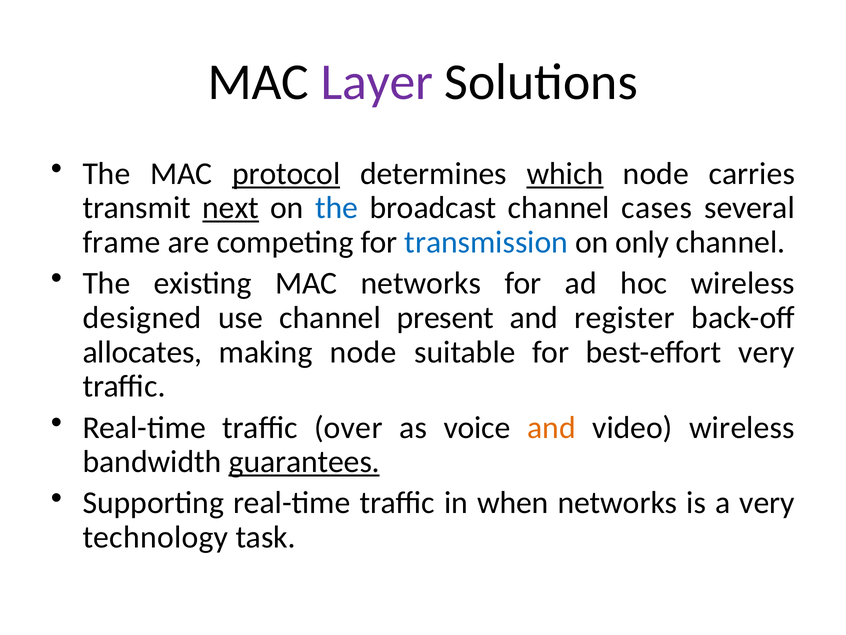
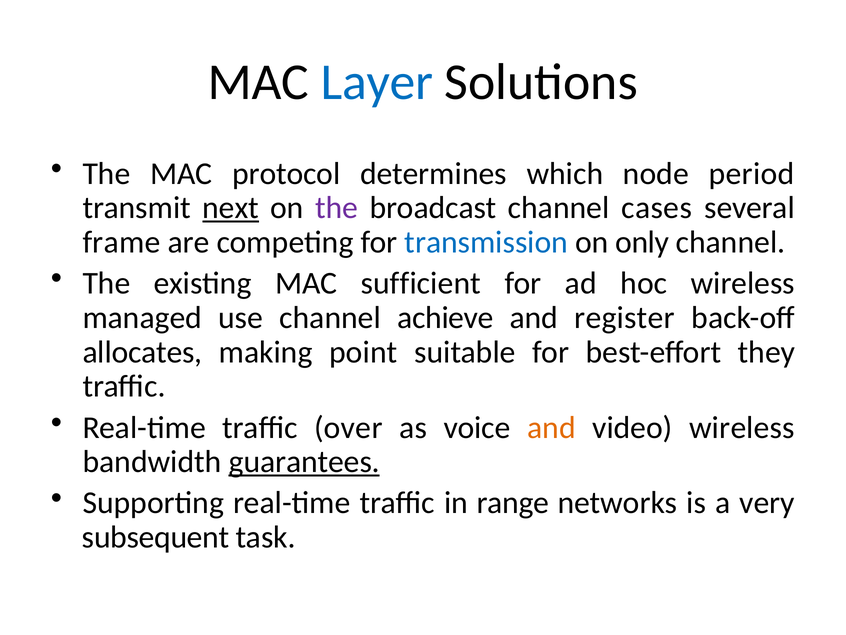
Layer colour: purple -> blue
protocol underline: present -> none
which underline: present -> none
carries: carries -> period
the at (337, 208) colour: blue -> purple
MAC networks: networks -> sufficient
designed: designed -> managed
present: present -> achieve
making node: node -> point
best-effort very: very -> they
when: when -> range
technology: technology -> subsequent
